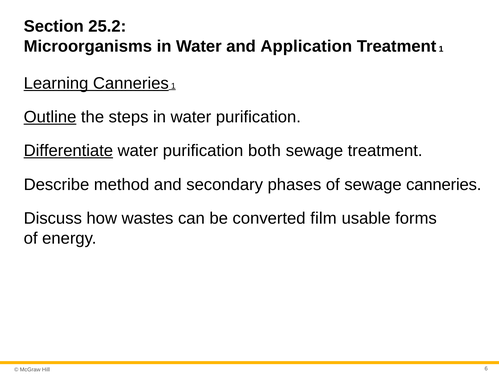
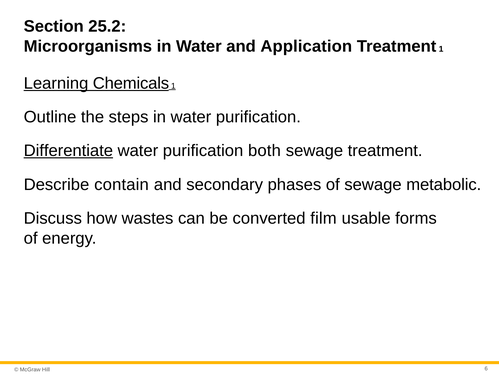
Learning Canneries: Canneries -> Chemicals
Outline underline: present -> none
method: method -> contain
sewage canneries: canneries -> metabolic
